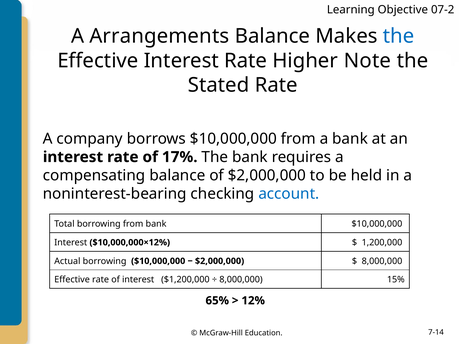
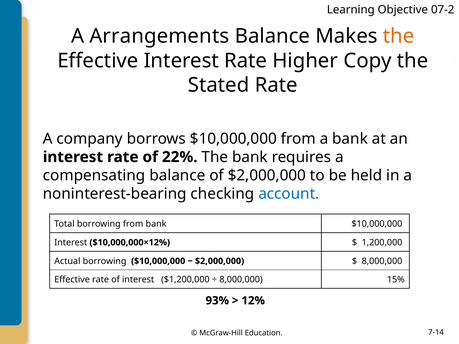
the at (399, 36) colour: blue -> orange
Note: Note -> Copy
17%: 17% -> 22%
65%: 65% -> 93%
